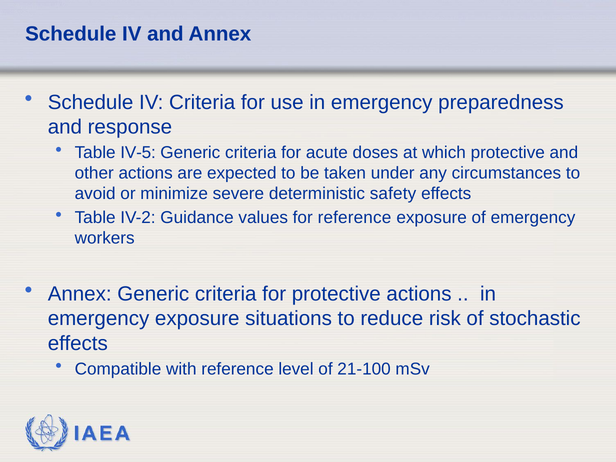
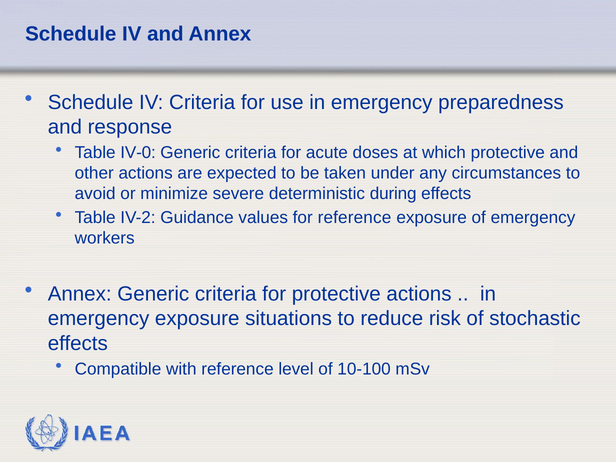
IV-5: IV-5 -> IV-0
safety: safety -> during
21-100: 21-100 -> 10-100
